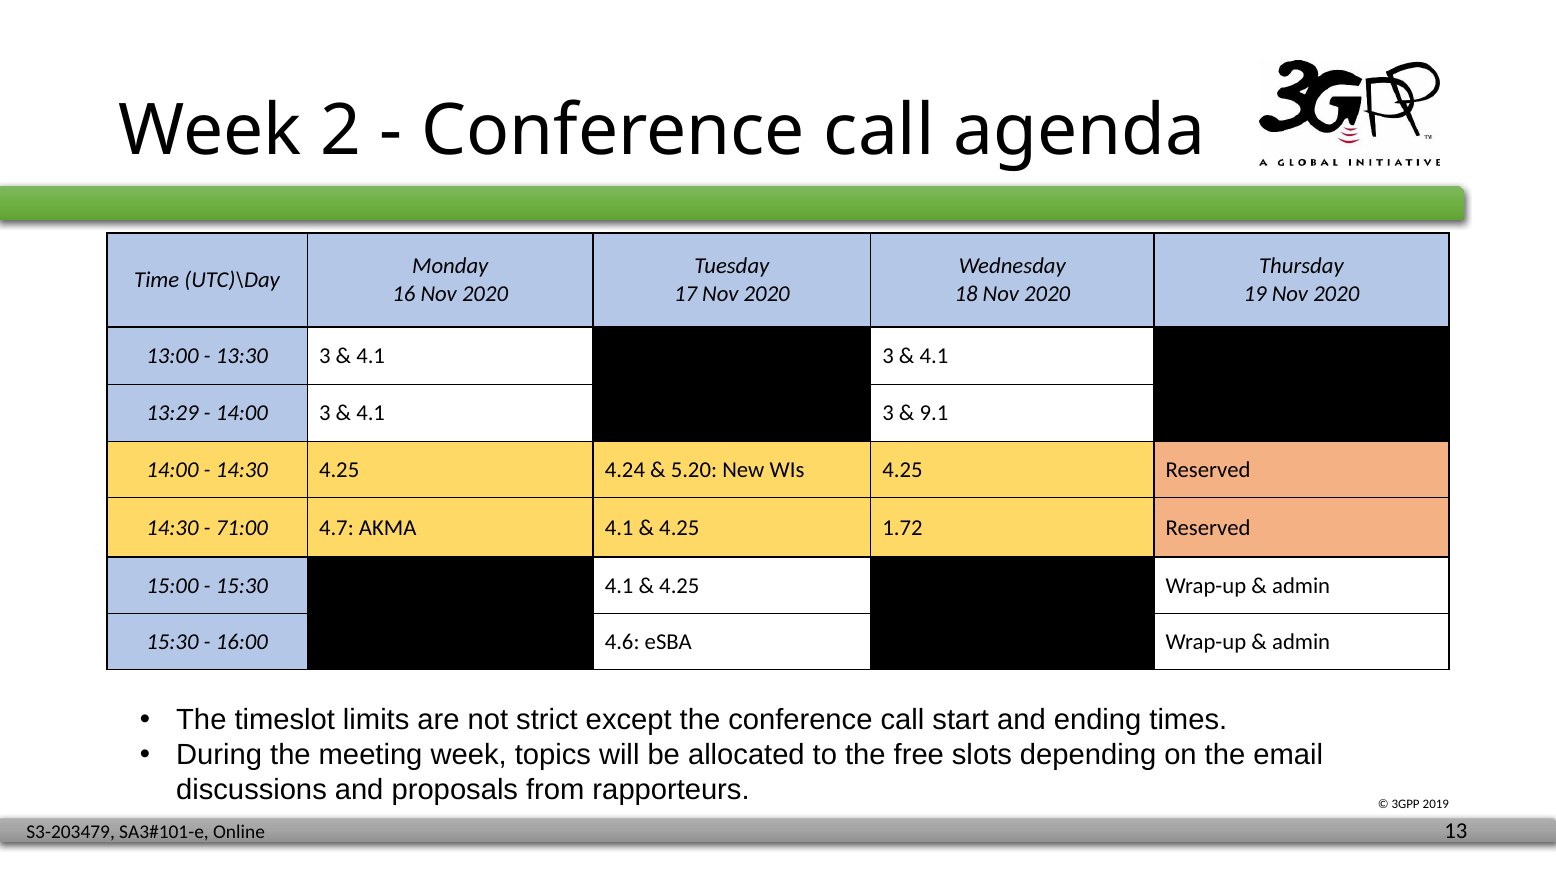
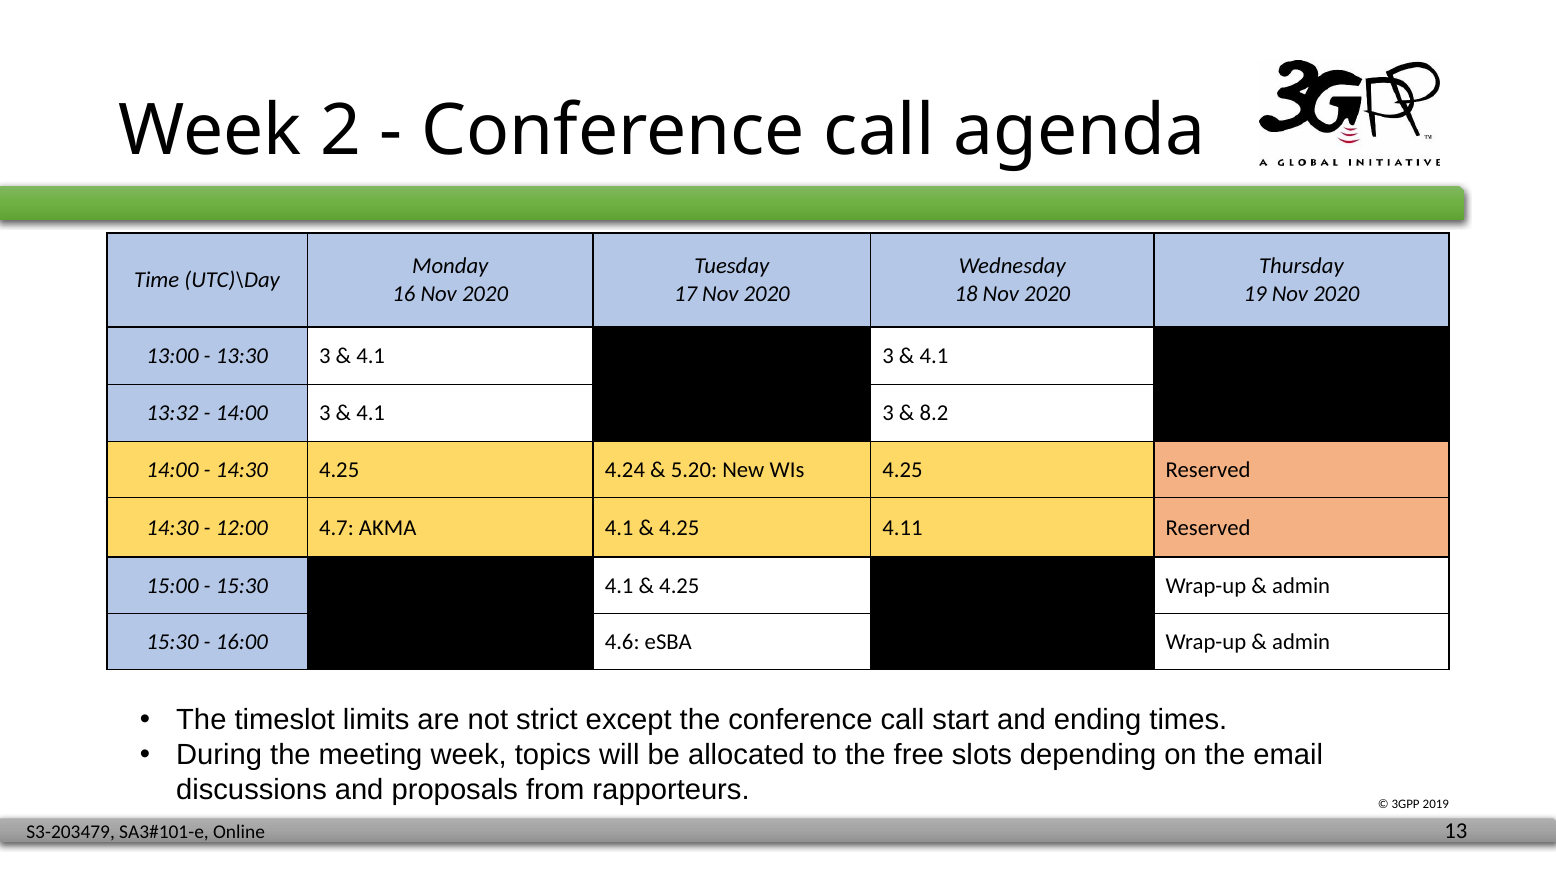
13:29: 13:29 -> 13:32
9.1: 9.1 -> 8.2
71:00: 71:00 -> 12:00
1.72: 1.72 -> 4.11
